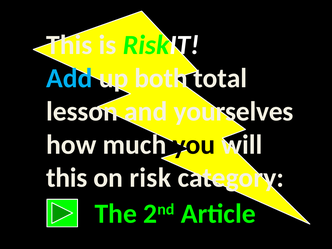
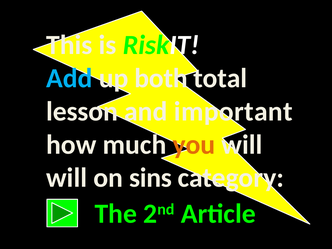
yourselves: yourselves -> important
you colour: black -> orange
this at (67, 178): this -> will
risk: risk -> sins
